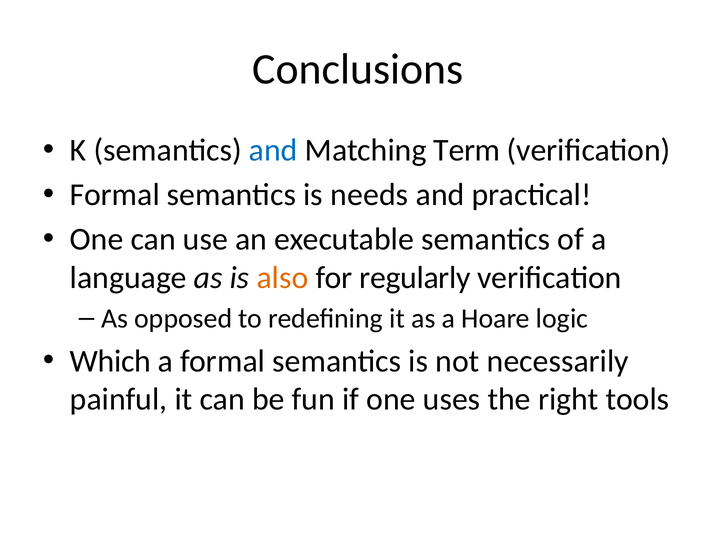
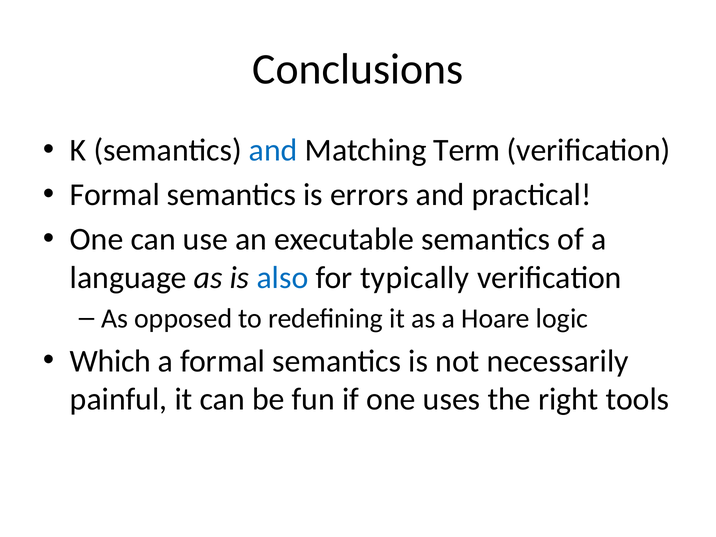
needs: needs -> errors
also colour: orange -> blue
regularly: regularly -> typically
